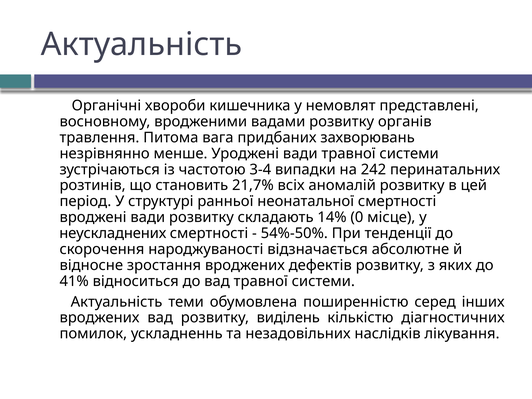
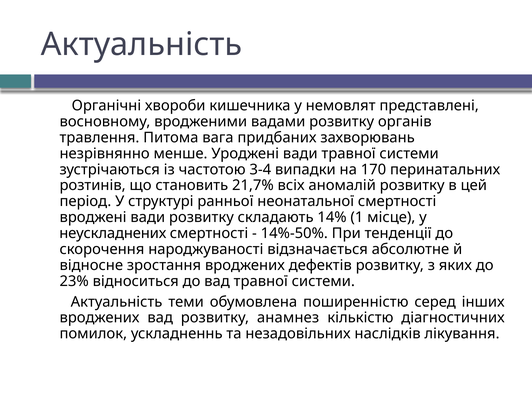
242: 242 -> 170
0: 0 -> 1
54%-50%: 54%-50% -> 14%-50%
41%: 41% -> 23%
виділень: виділень -> анамнез
